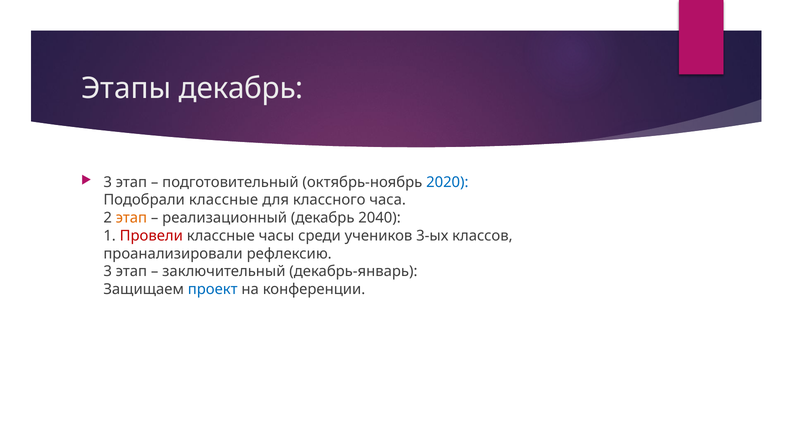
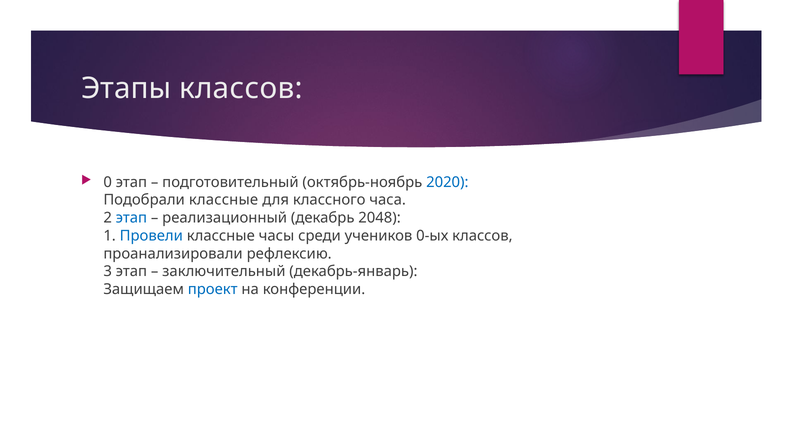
Этапы декабрь: декабрь -> классов
3 at (108, 182): 3 -> 0
этап at (131, 218) colour: orange -> blue
2040: 2040 -> 2048
Провели colour: red -> blue
3-ых: 3-ых -> 0-ых
